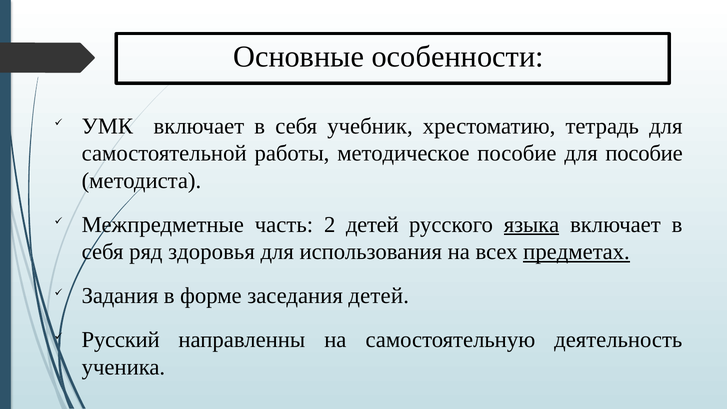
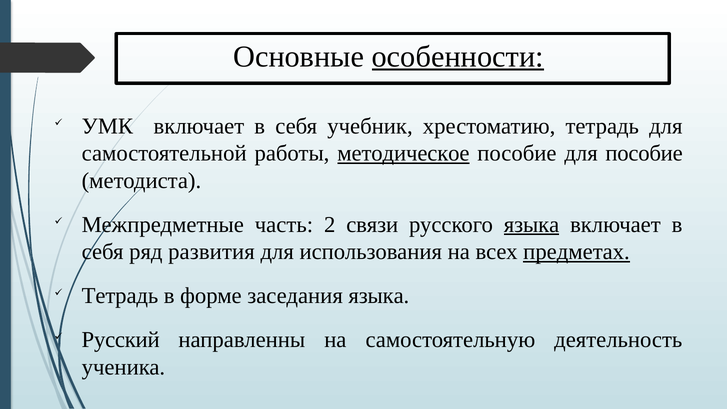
особенности underline: none -> present
методическое underline: none -> present
2 детей: детей -> связи
здоровья: здоровья -> развития
Задания at (120, 296): Задания -> Тетрадь
заседания детей: детей -> языка
